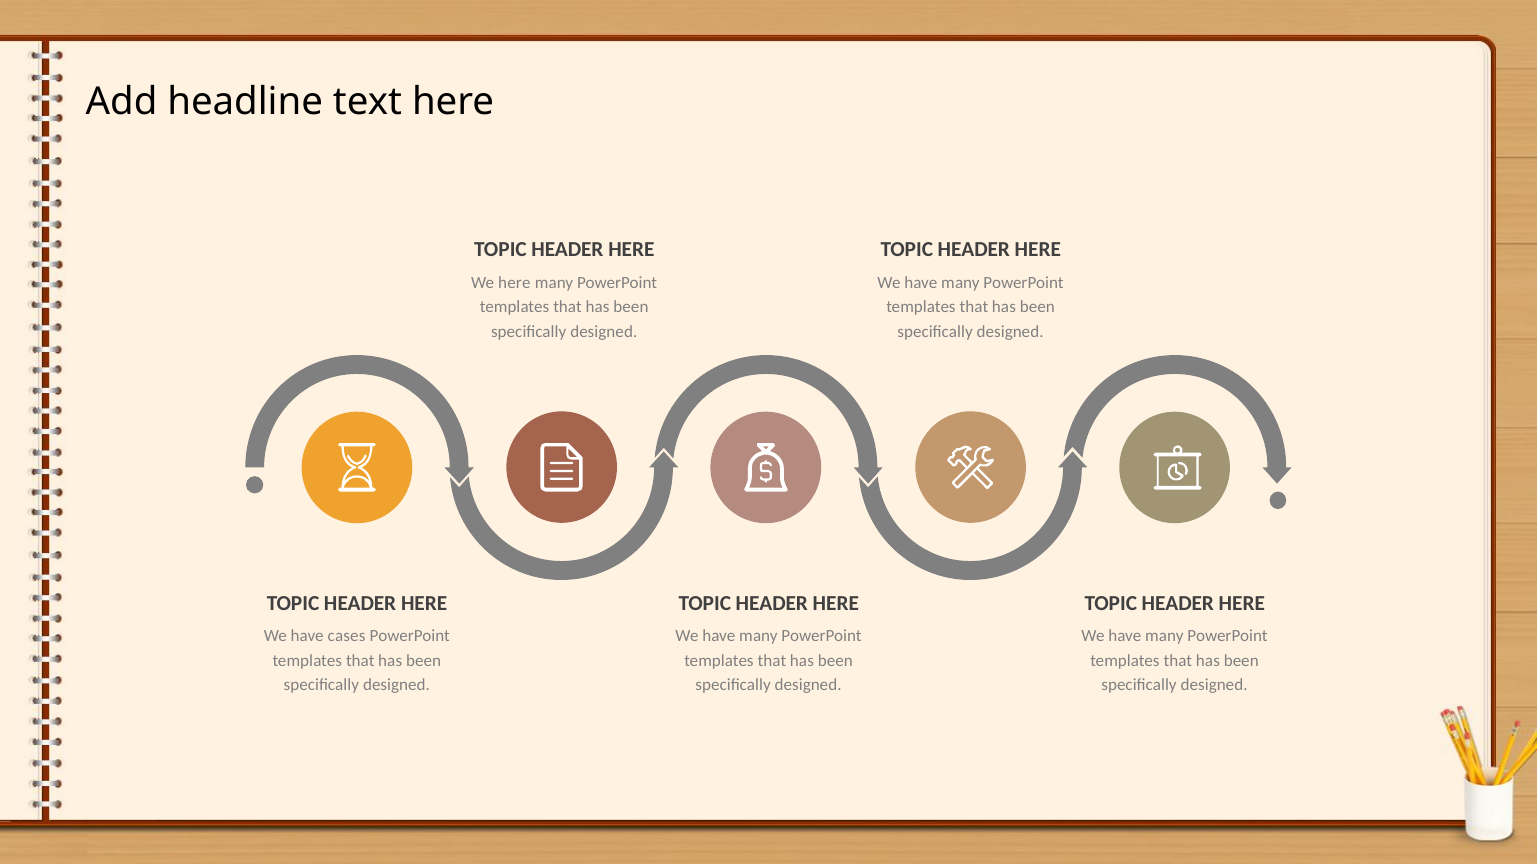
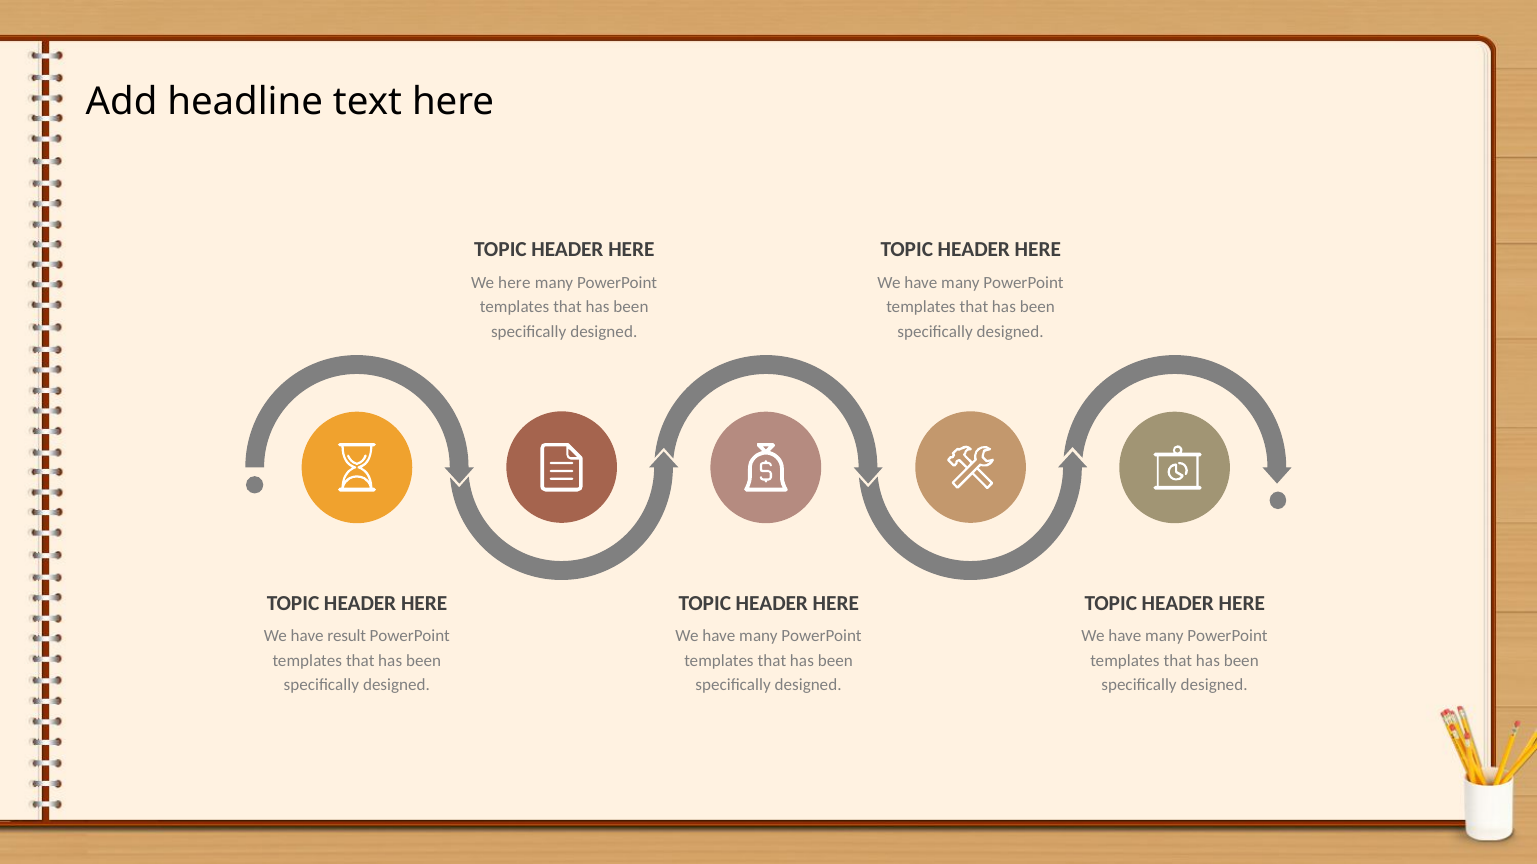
cases: cases -> result
